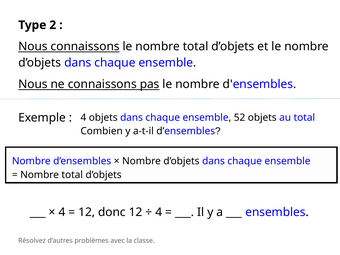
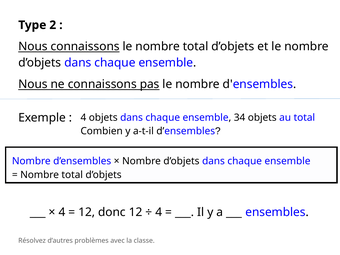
52: 52 -> 34
